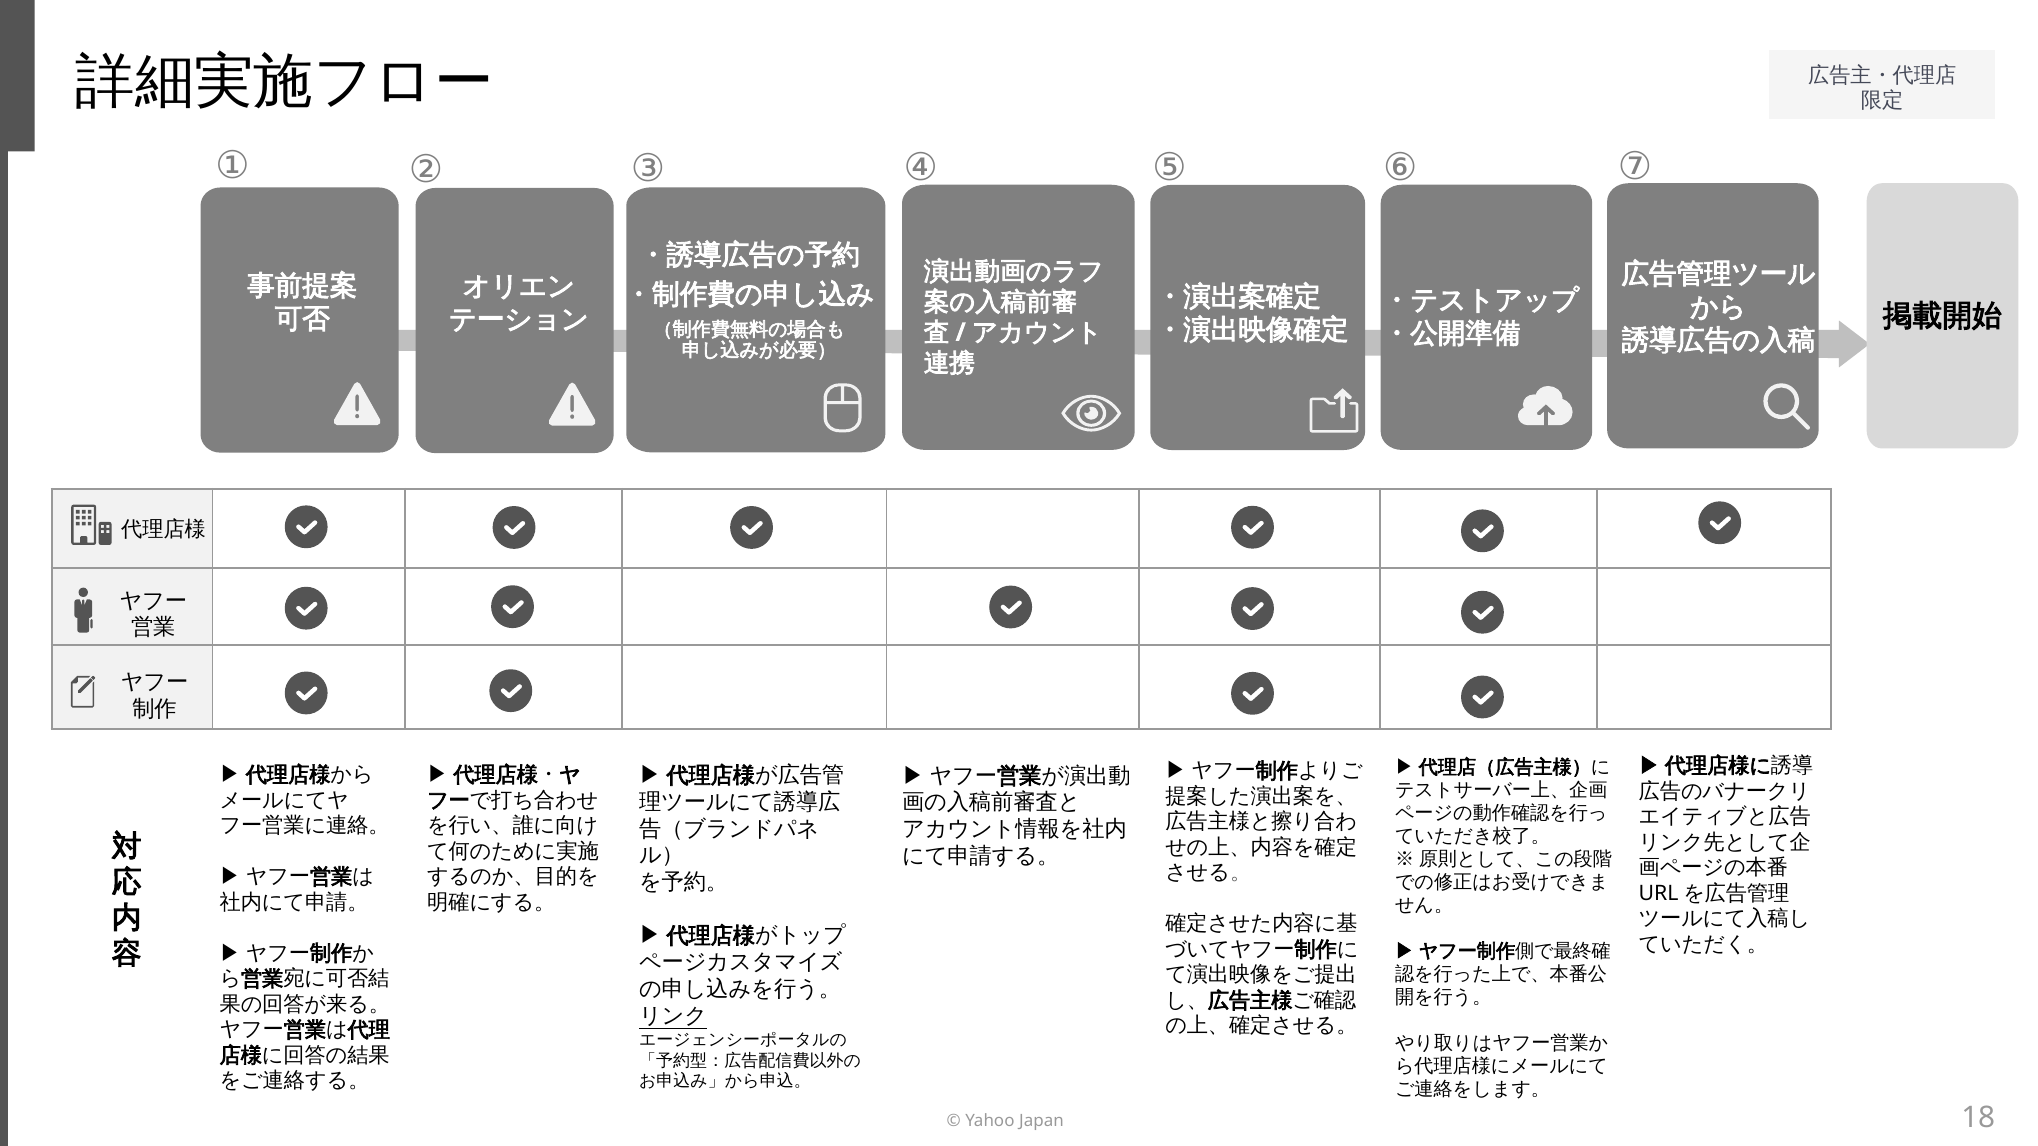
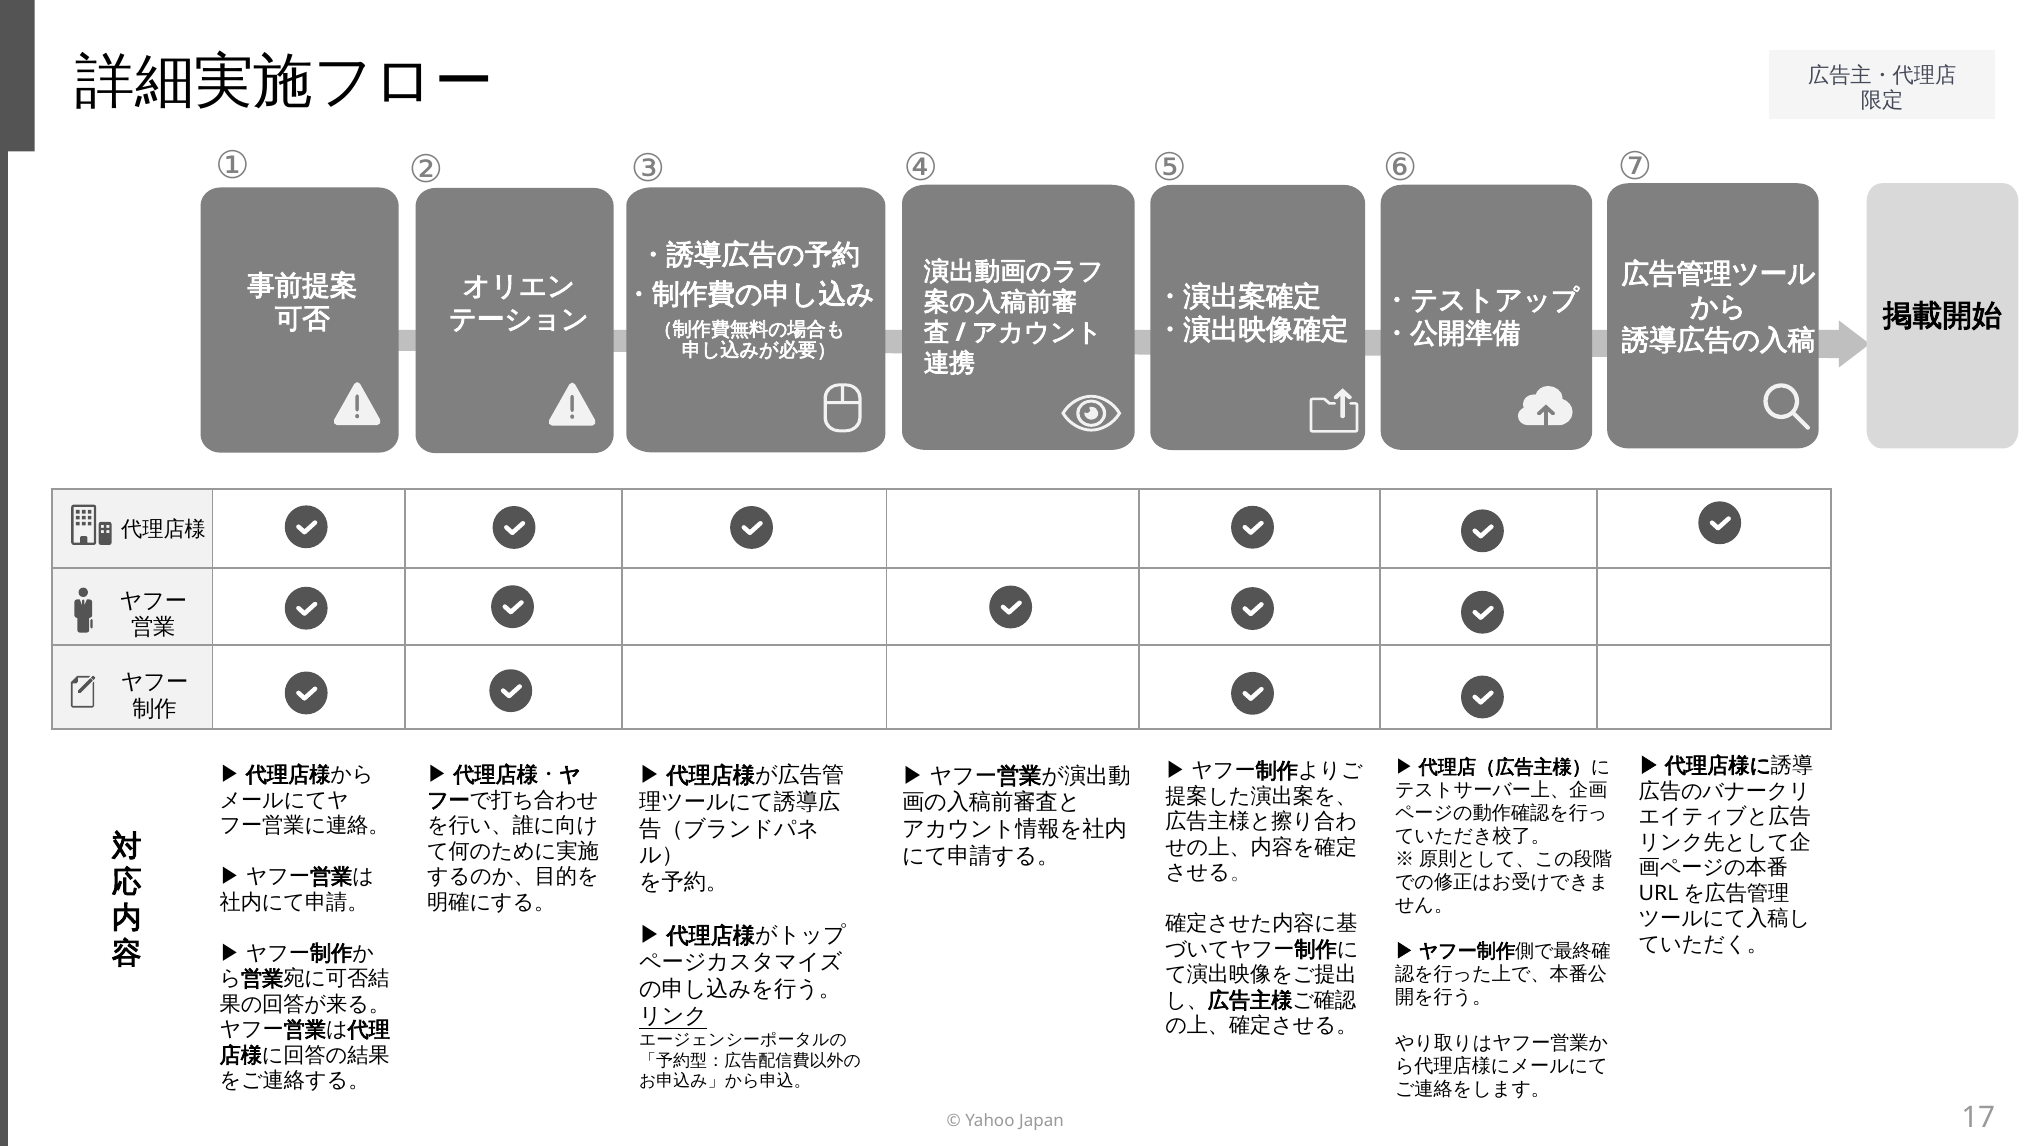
18: 18 -> 17
